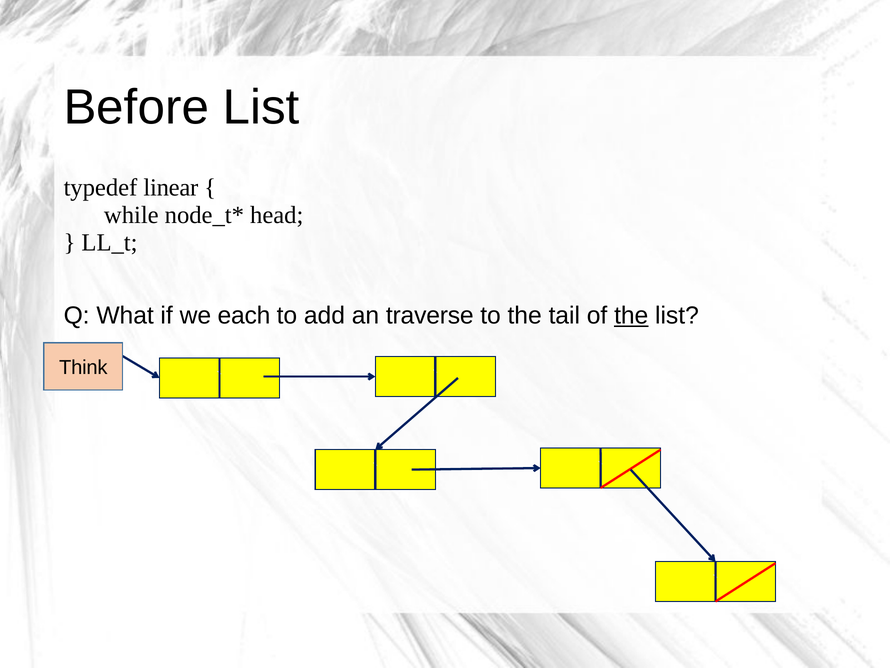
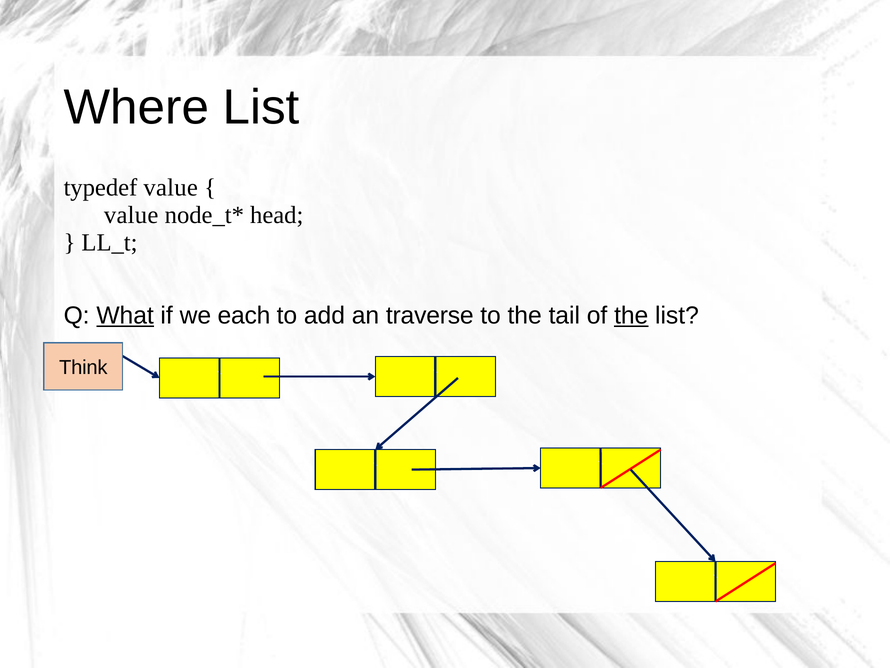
Before: Before -> Where
typedef linear: linear -> value
while at (131, 215): while -> value
What underline: none -> present
